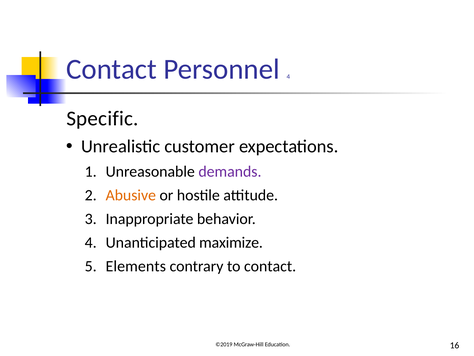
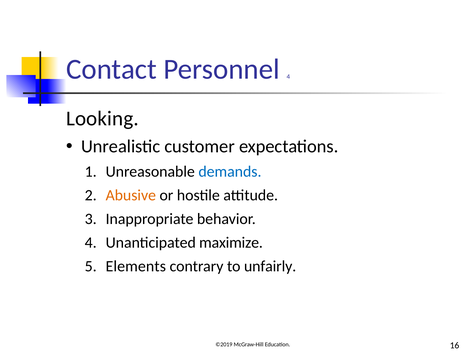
Specific: Specific -> Looking
demands colour: purple -> blue
to contact: contact -> unfairly
